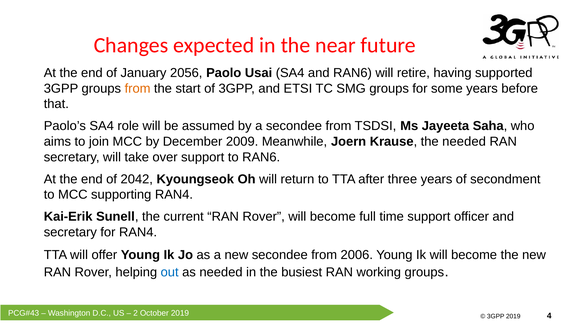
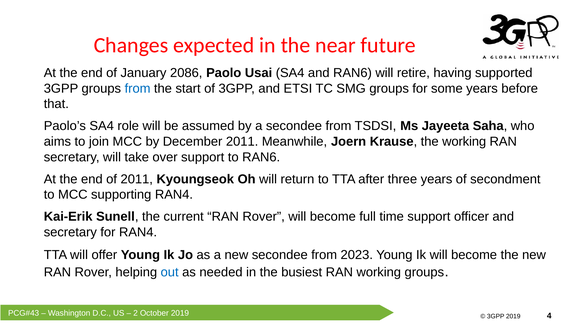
2056: 2056 -> 2086
from at (138, 88) colour: orange -> blue
December 2009: 2009 -> 2011
the needed: needed -> working
of 2042: 2042 -> 2011
2006: 2006 -> 2023
